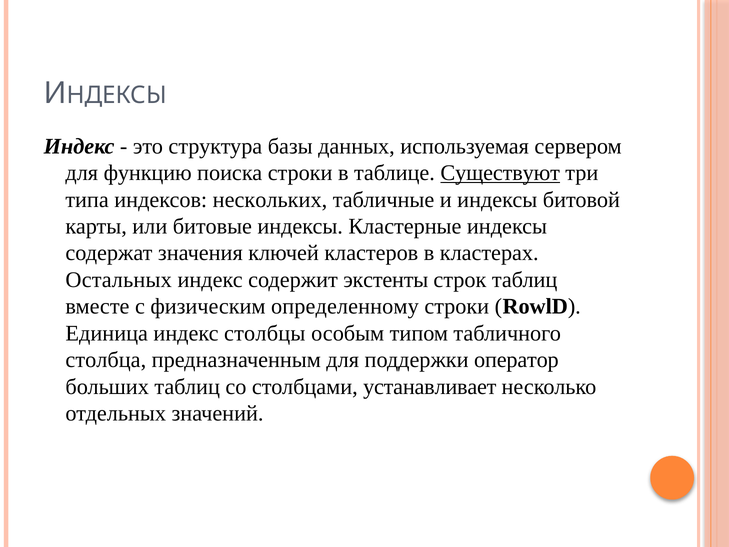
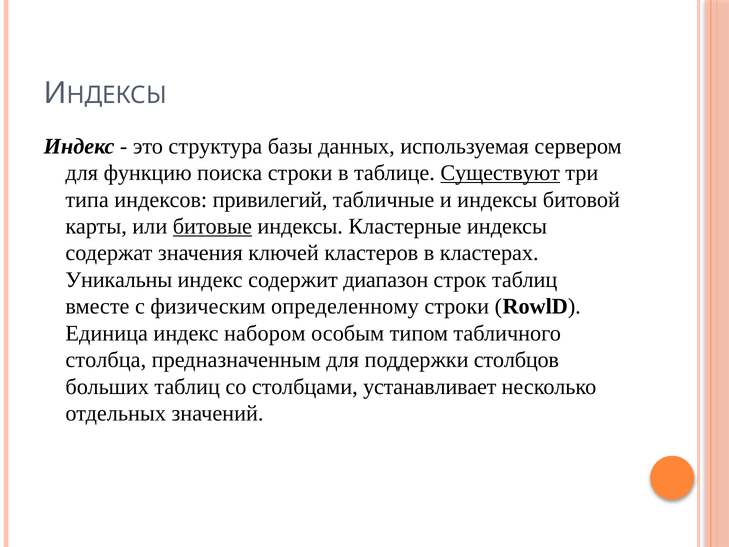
нескольких: нескольких -> привилегий
битовые underline: none -> present
Остальных: Остальных -> Уникальны
экстенты: экстенты -> диапазон
столбцы: столбцы -> набором
оператор: оператор -> столбцов
